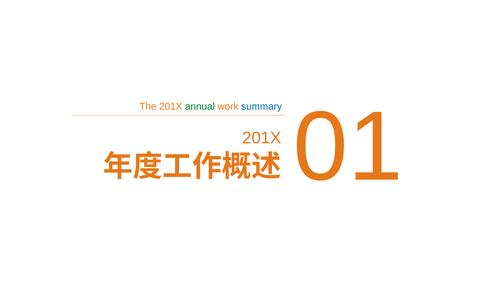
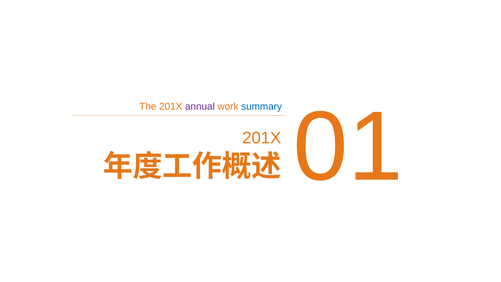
annual colour: green -> purple
